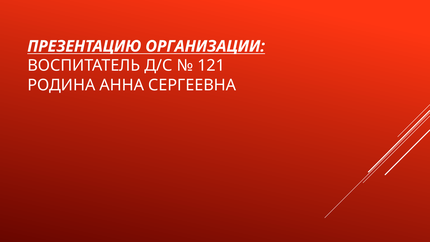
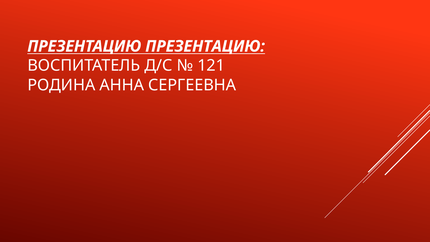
ПРЕЗЕНТАЦИЮ ОРГАНИЗАЦИИ: ОРГАНИЗАЦИИ -> ПРЕЗЕНТАЦИЮ
